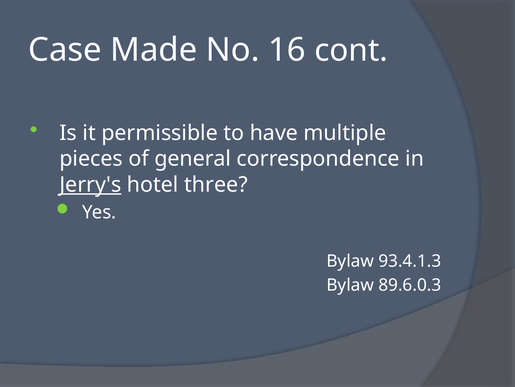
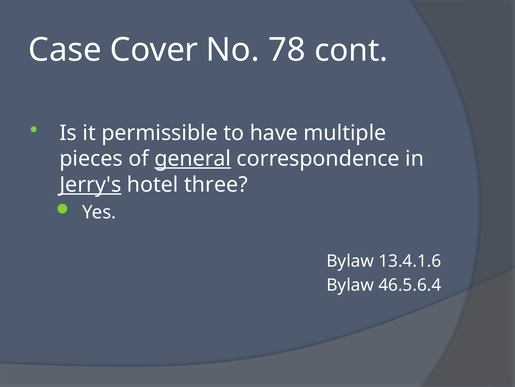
Made: Made -> Cover
16: 16 -> 78
general underline: none -> present
93.4.1.3: 93.4.1.3 -> 13.4.1.6
89.6.0.3: 89.6.0.3 -> 46.5.6.4
